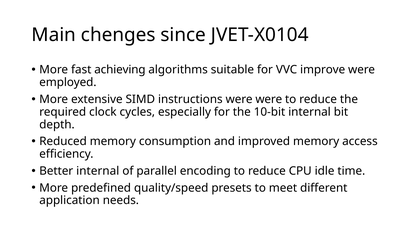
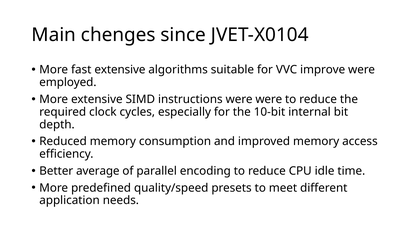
fast achieving: achieving -> extensive
Better internal: internal -> average
